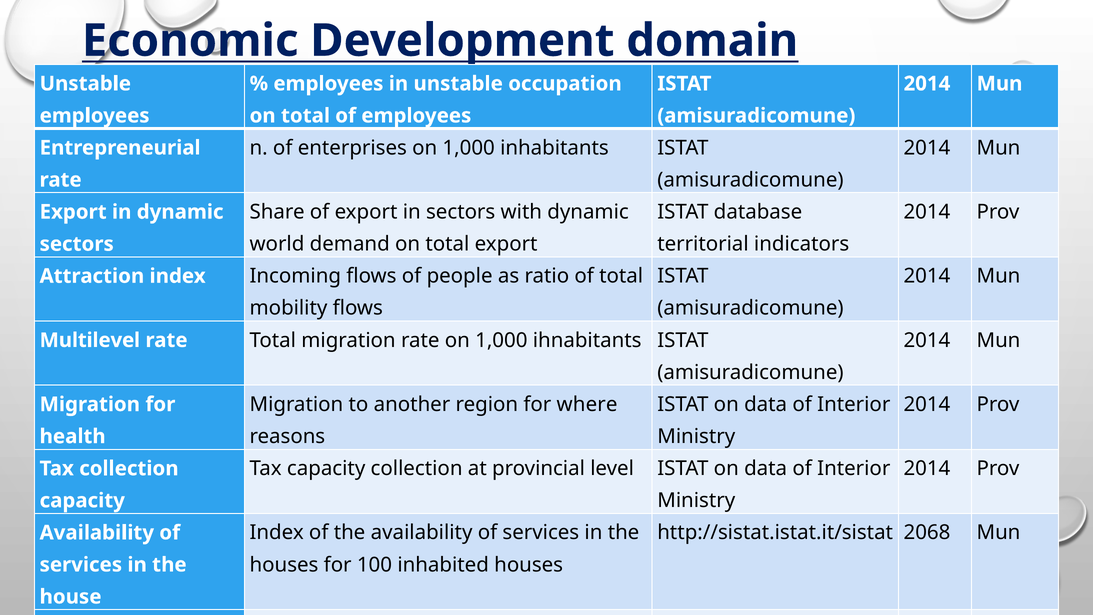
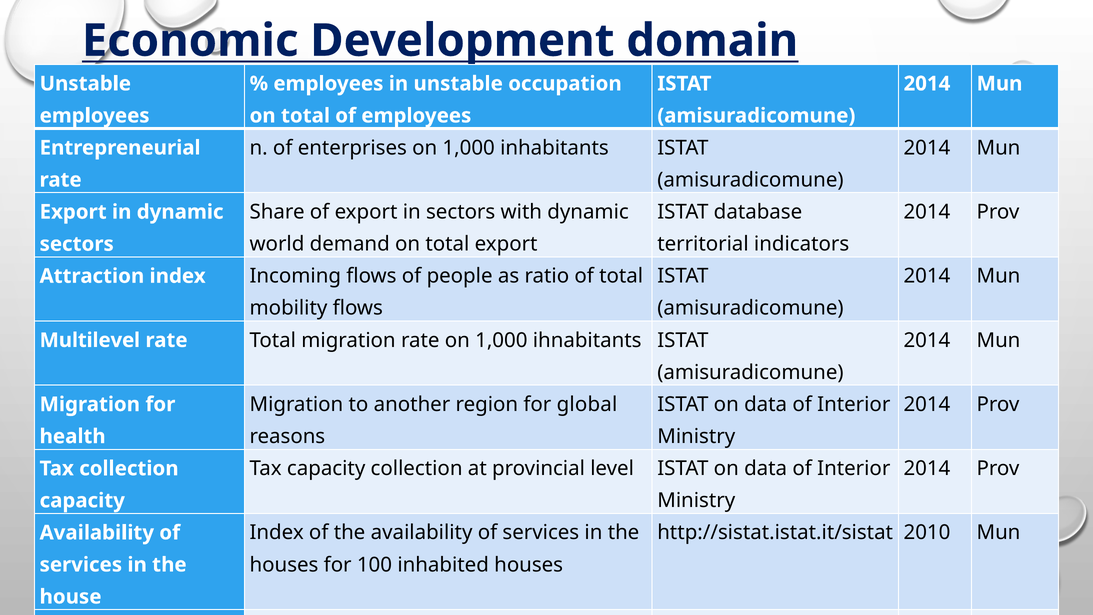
where: where -> global
2068: 2068 -> 2010
